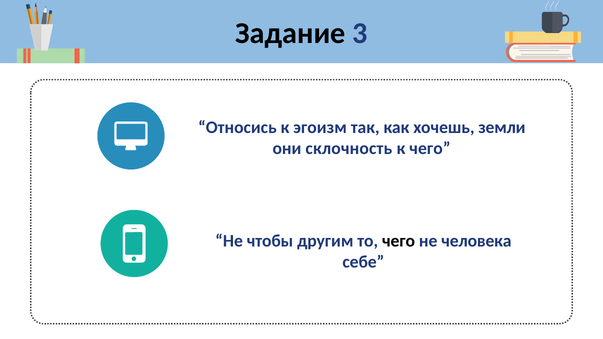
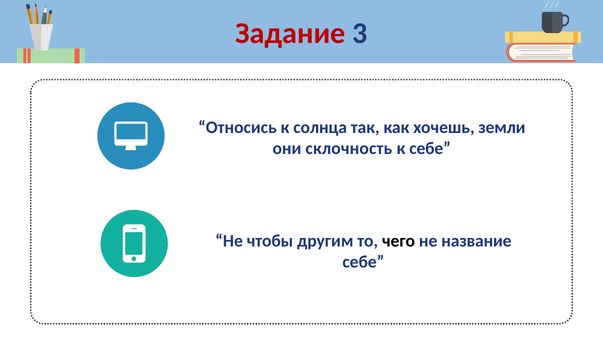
Задание colour: black -> red
эгоизм: эгоизм -> солнца
к чего: чего -> себе
человека: человека -> название
